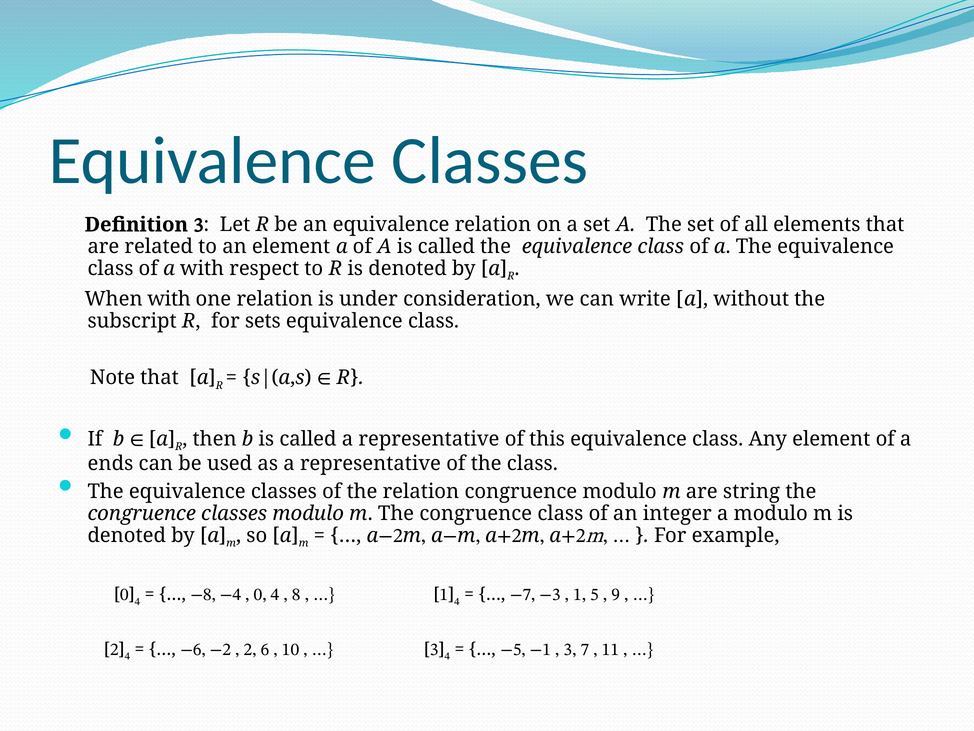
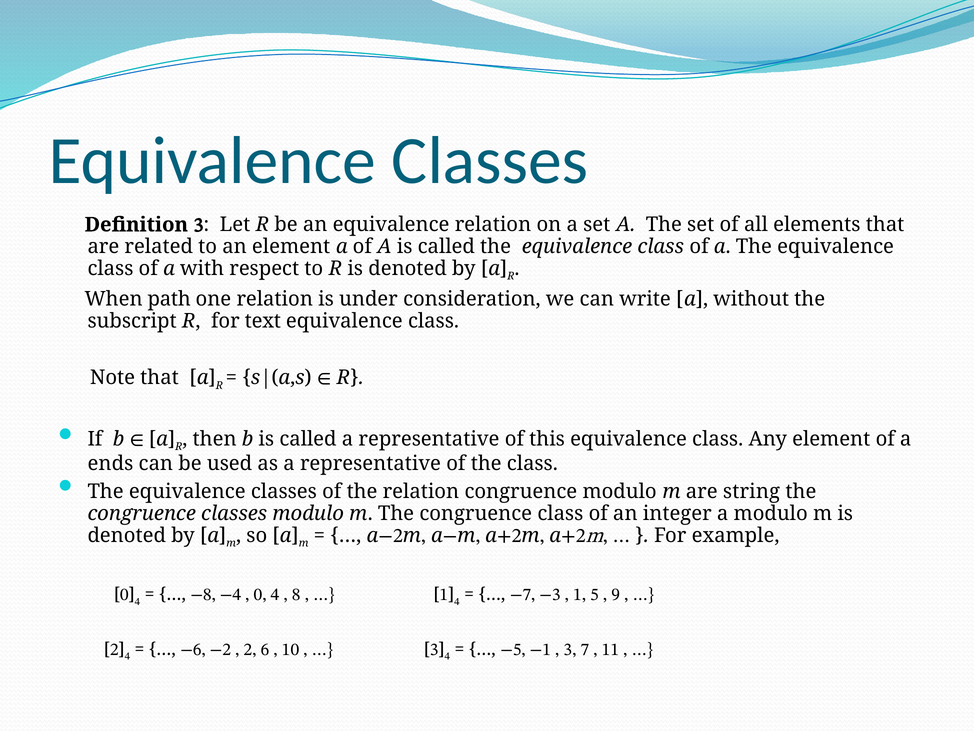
When with: with -> path
sets: sets -> text
